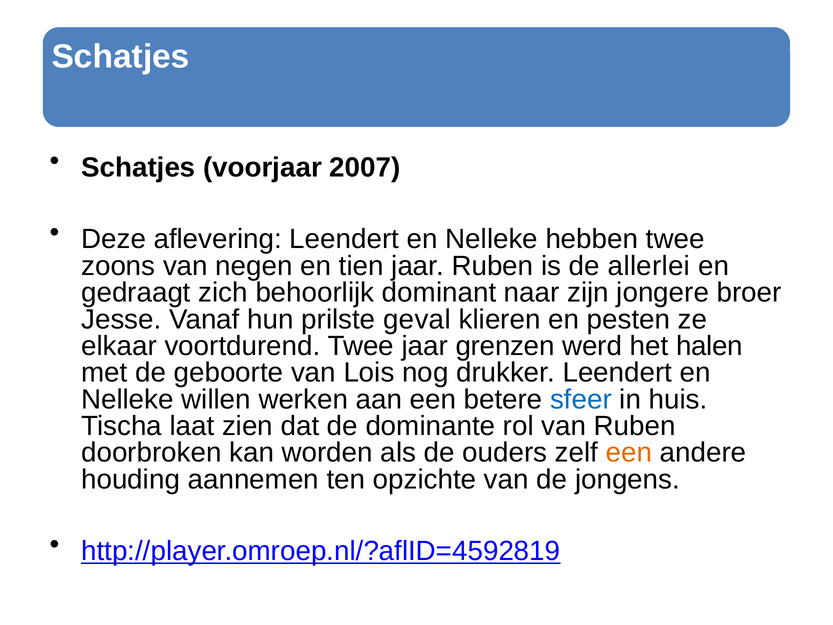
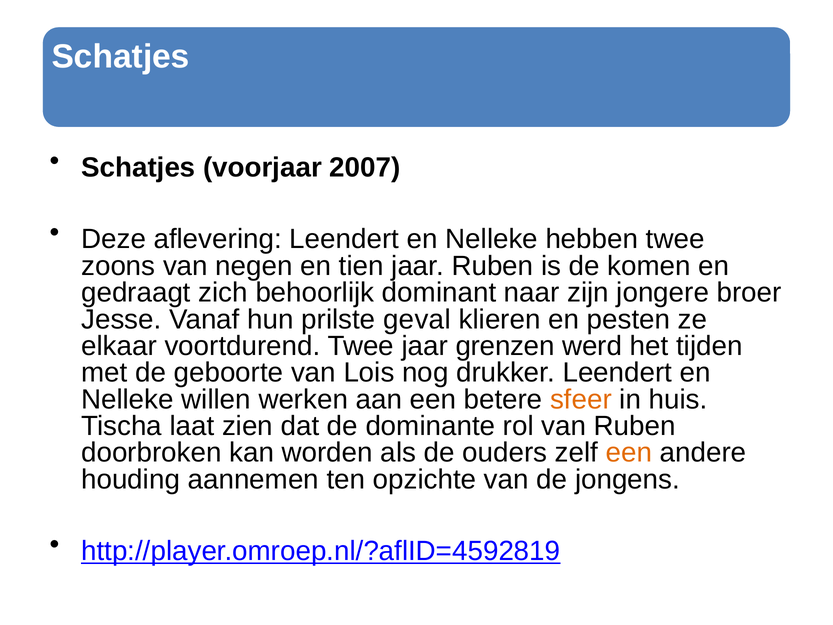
allerlei: allerlei -> komen
halen: halen -> tijden
sfeer colour: blue -> orange
